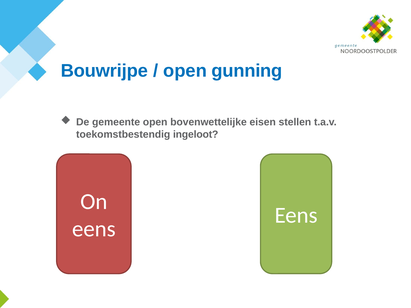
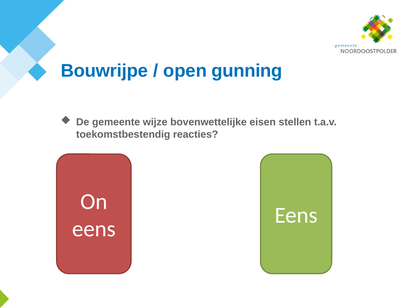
gemeente open: open -> wijze
ingeloot: ingeloot -> reacties
